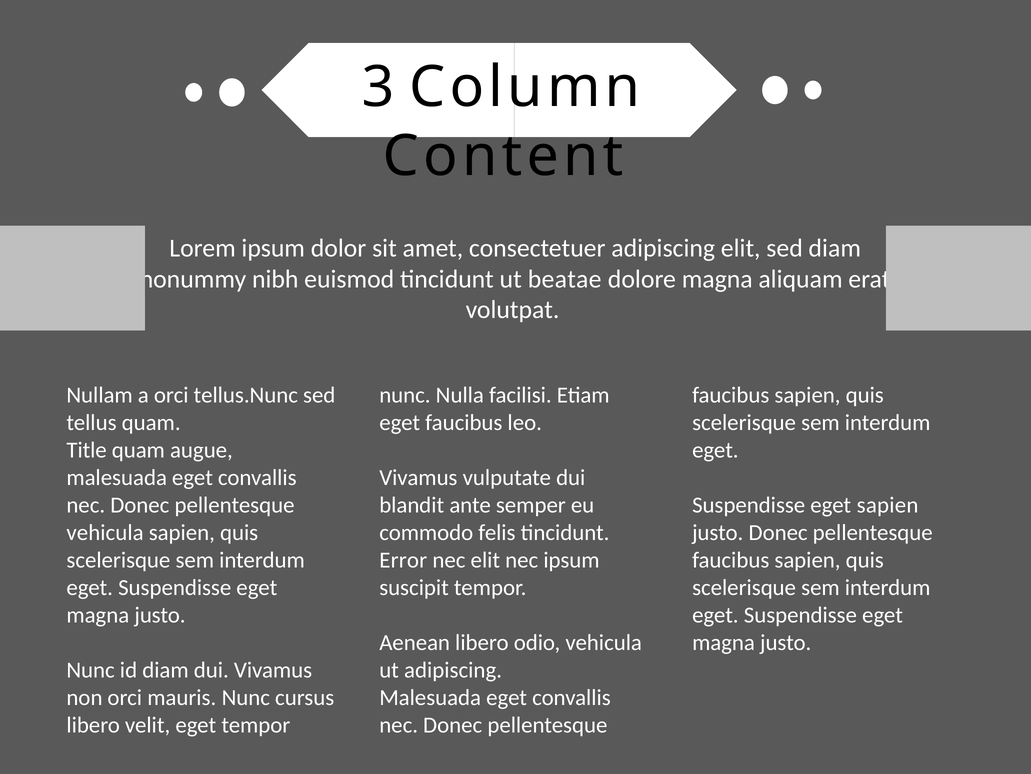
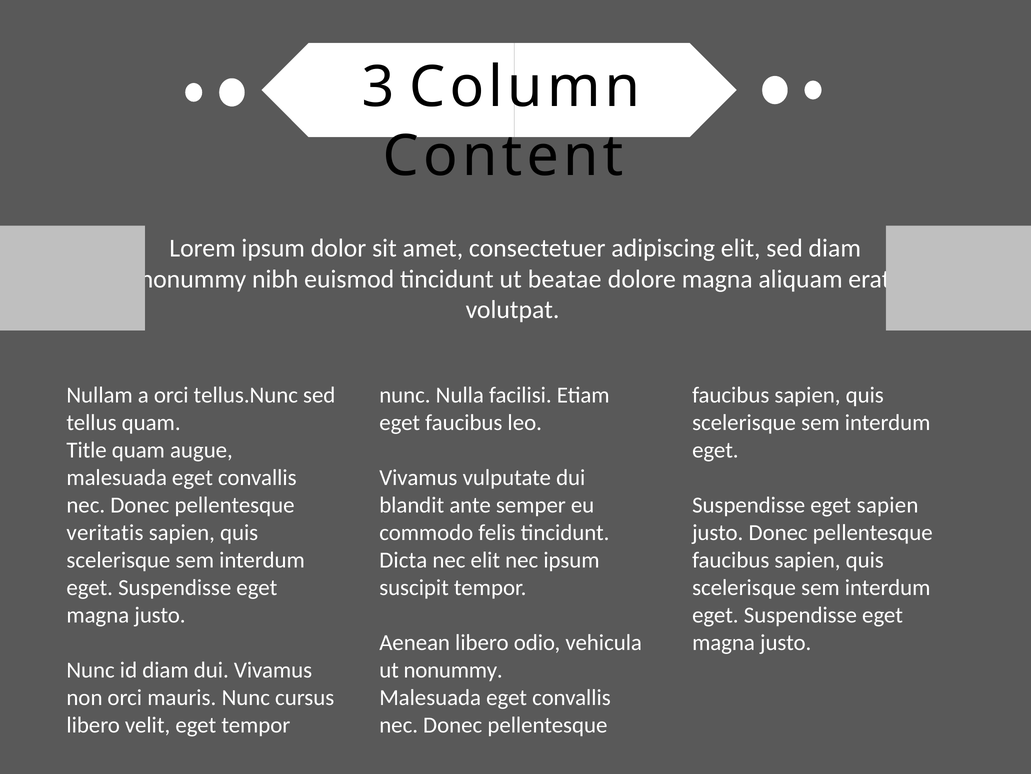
vehicula at (105, 532): vehicula -> veritatis
Error: Error -> Dicta
ut adipiscing: adipiscing -> nonummy
